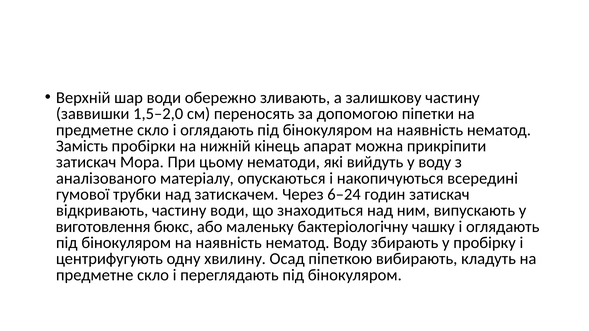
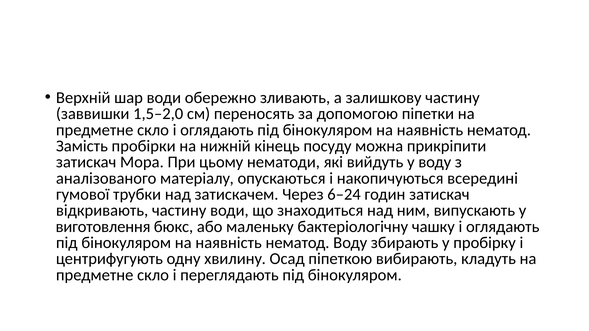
апарат: апарат -> посуду
